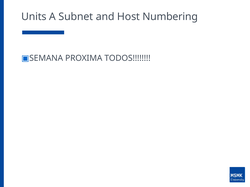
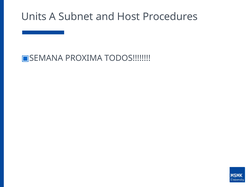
Numbering: Numbering -> Procedures
